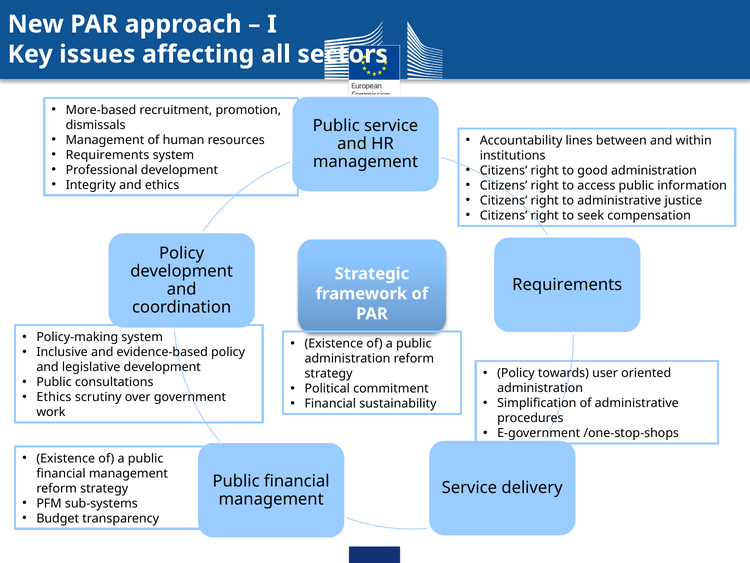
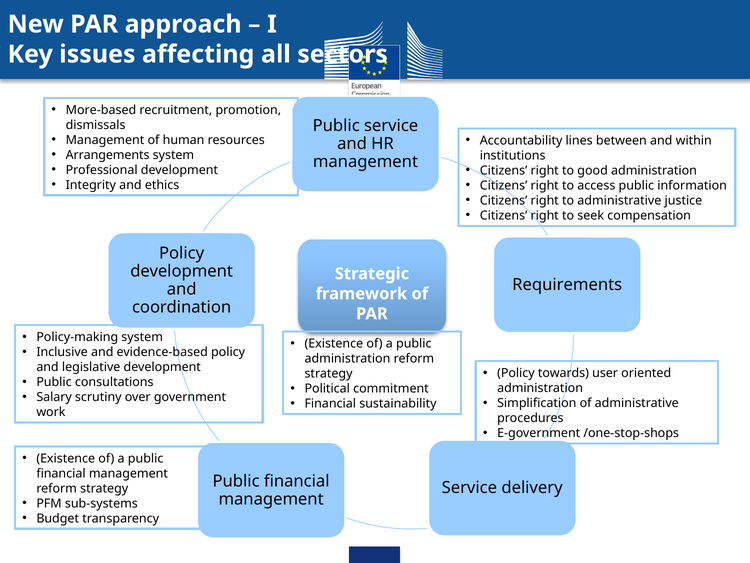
Requirements at (107, 155): Requirements -> Arrangements
Ethics at (54, 397): Ethics -> Salary
